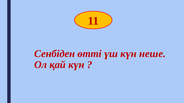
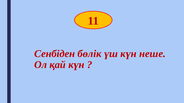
өтті: өтті -> бөлік
